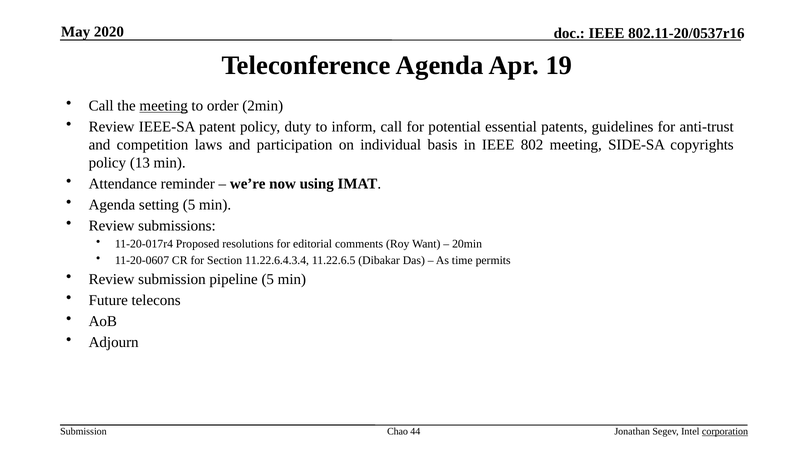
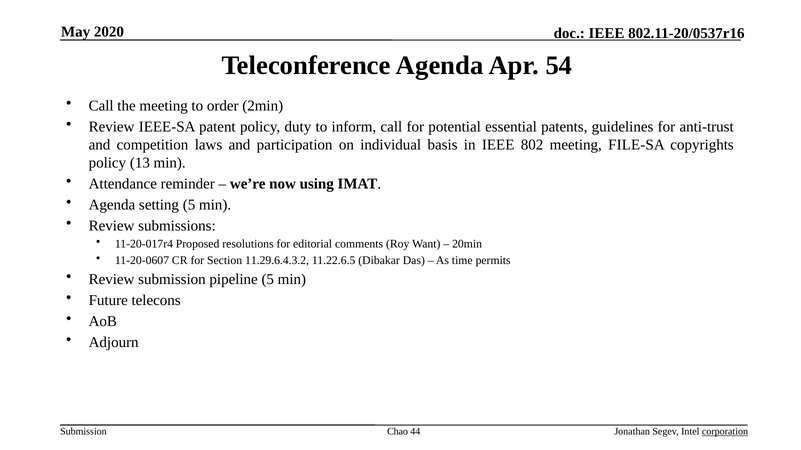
19: 19 -> 54
meeting at (164, 106) underline: present -> none
SIDE-SA: SIDE-SA -> FILE-SA
11.22.6.4.3.4: 11.22.6.4.3.4 -> 11.29.6.4.3.2
